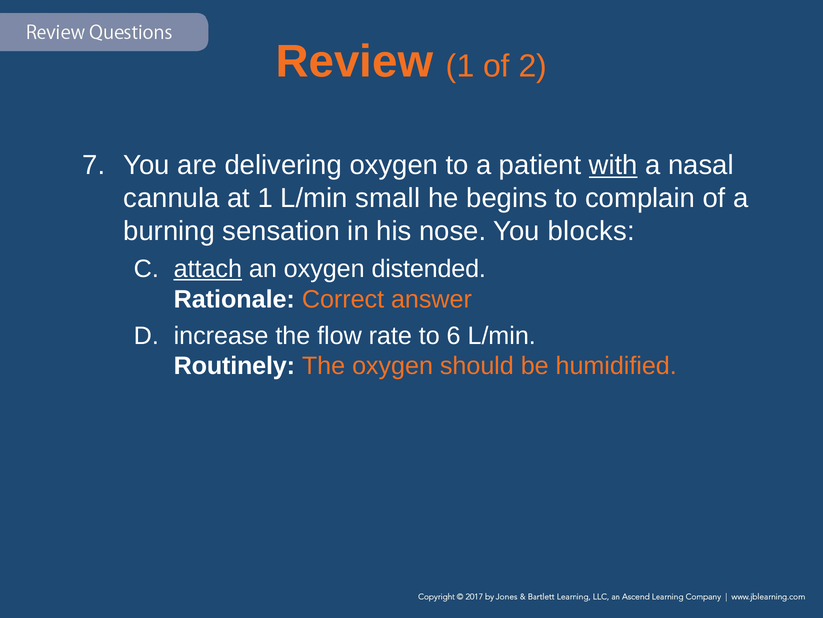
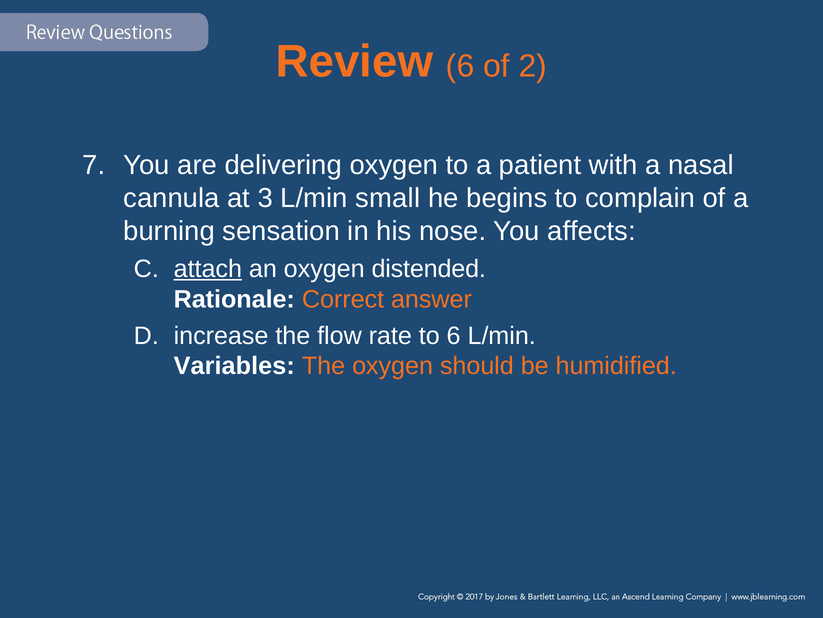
Review 1: 1 -> 6
with underline: present -> none
at 1: 1 -> 3
blocks: blocks -> affects
Routinely: Routinely -> Variables
